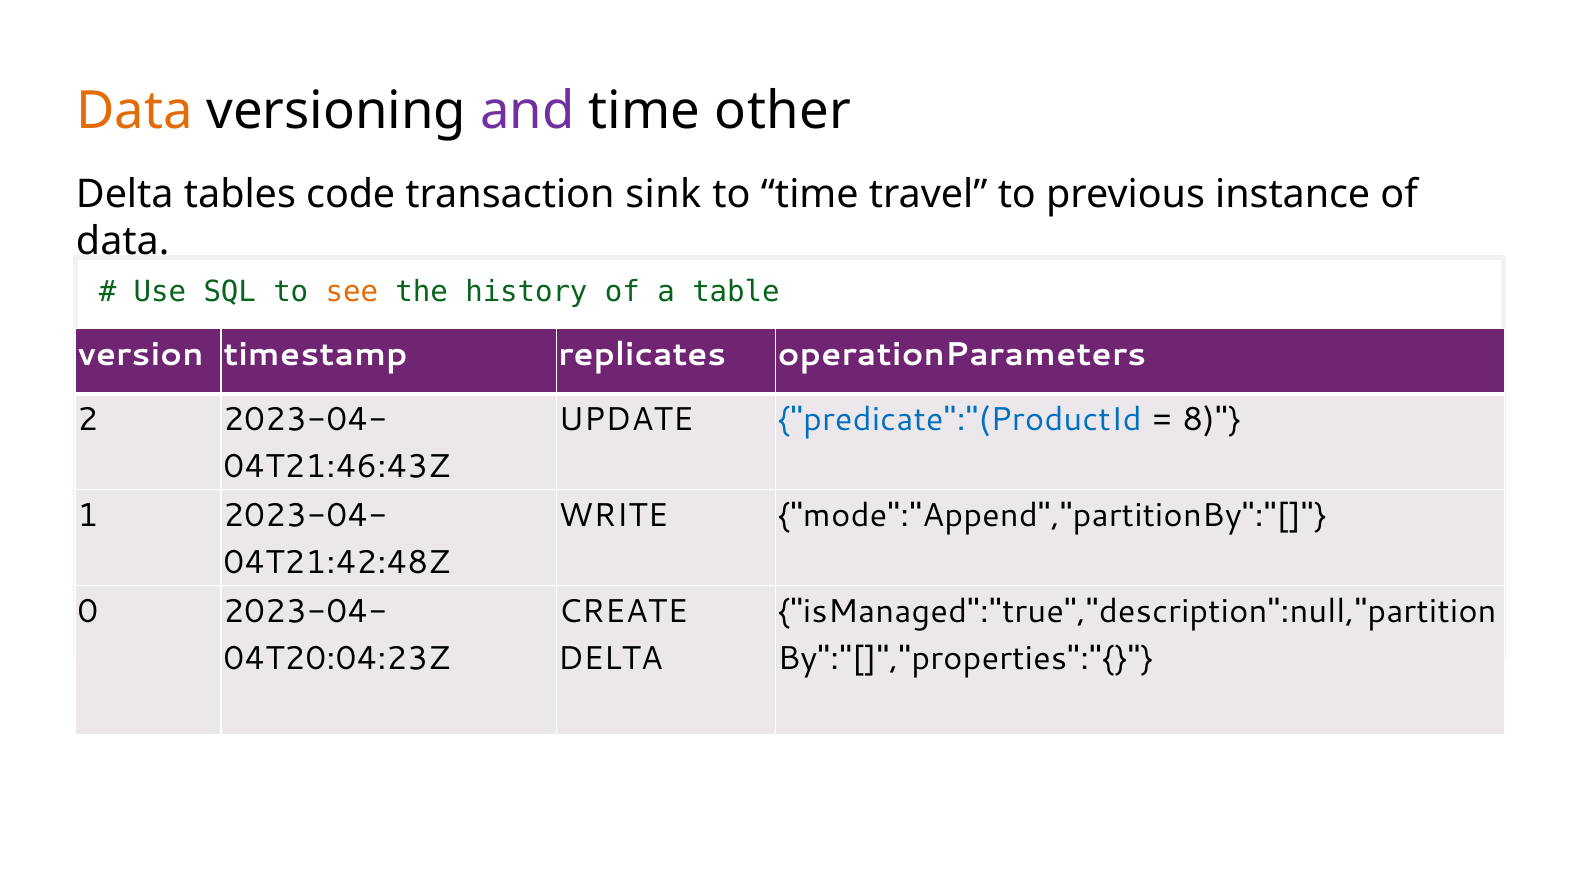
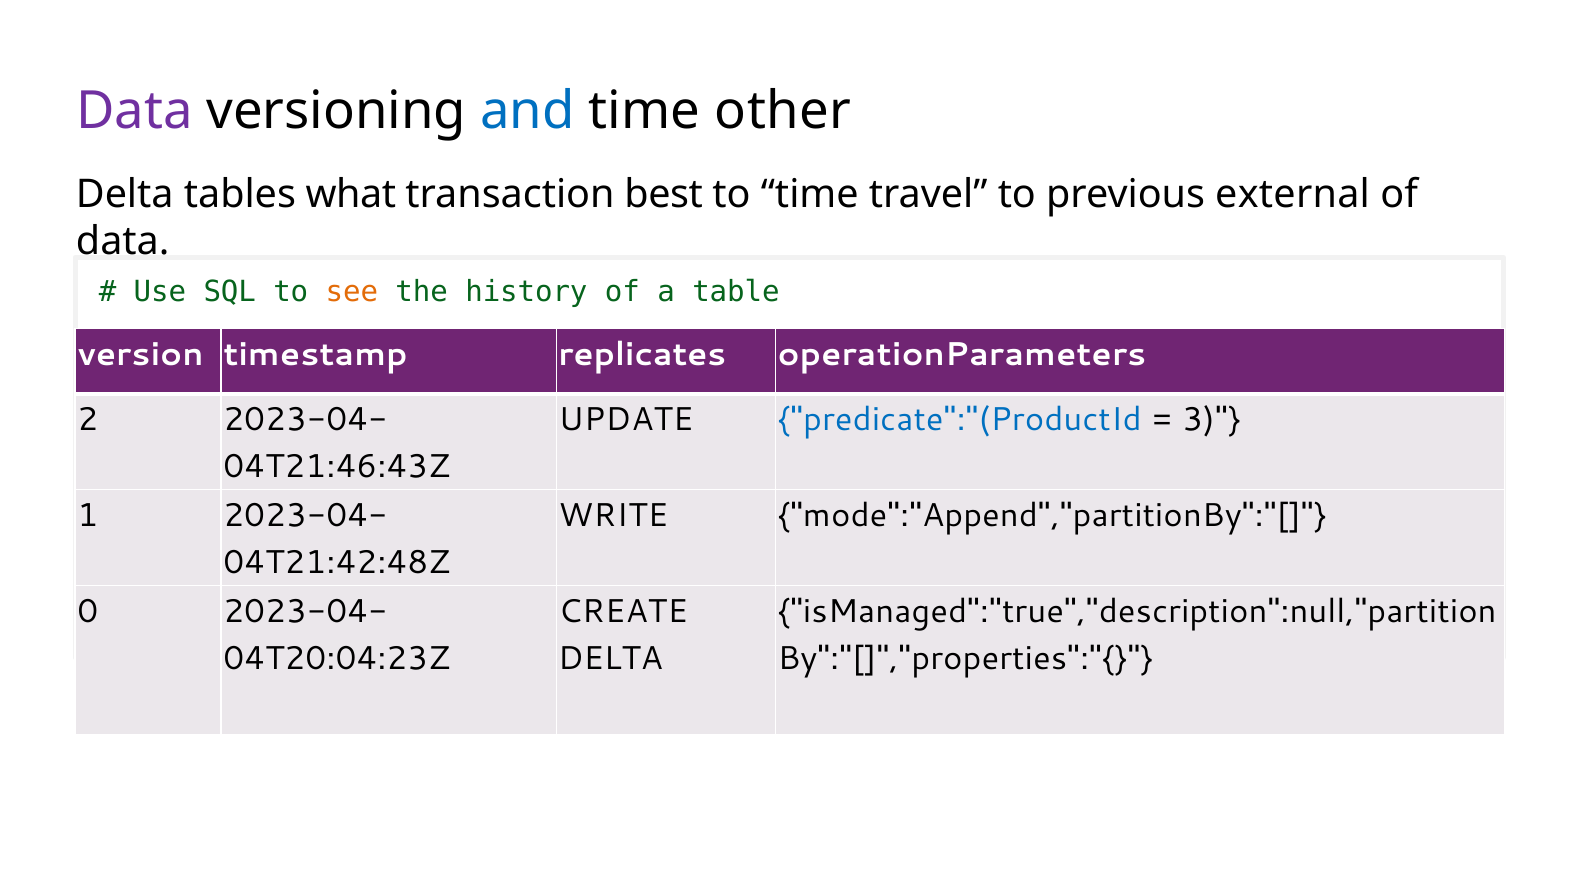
Data at (135, 111) colour: orange -> purple
and colour: purple -> blue
code: code -> what
sink: sink -> best
previous instance: instance -> external
8: 8 -> 3
